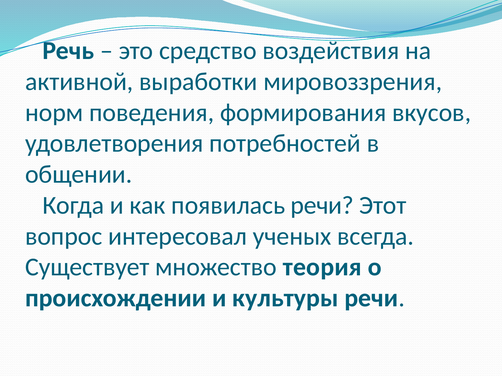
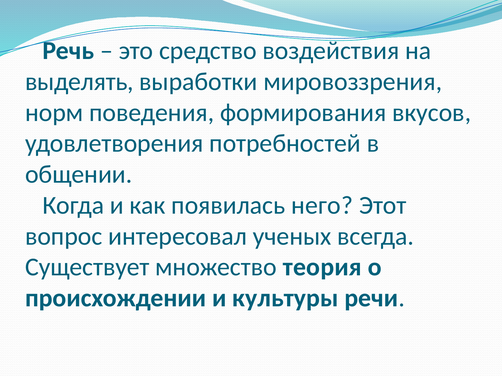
активной: активной -> выделять
появилась речи: речи -> него
